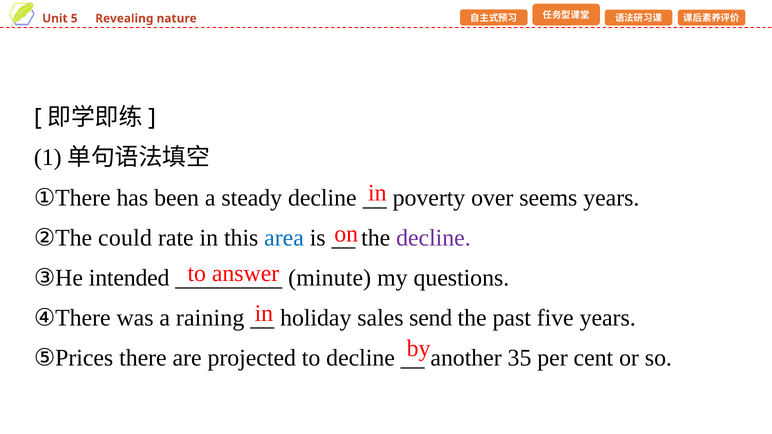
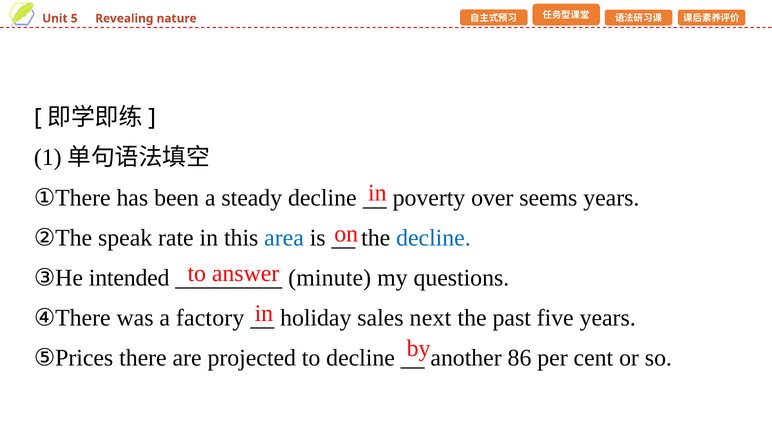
could: could -> speak
decline at (433, 238) colour: purple -> blue
raining: raining -> factory
send: send -> next
35: 35 -> 86
